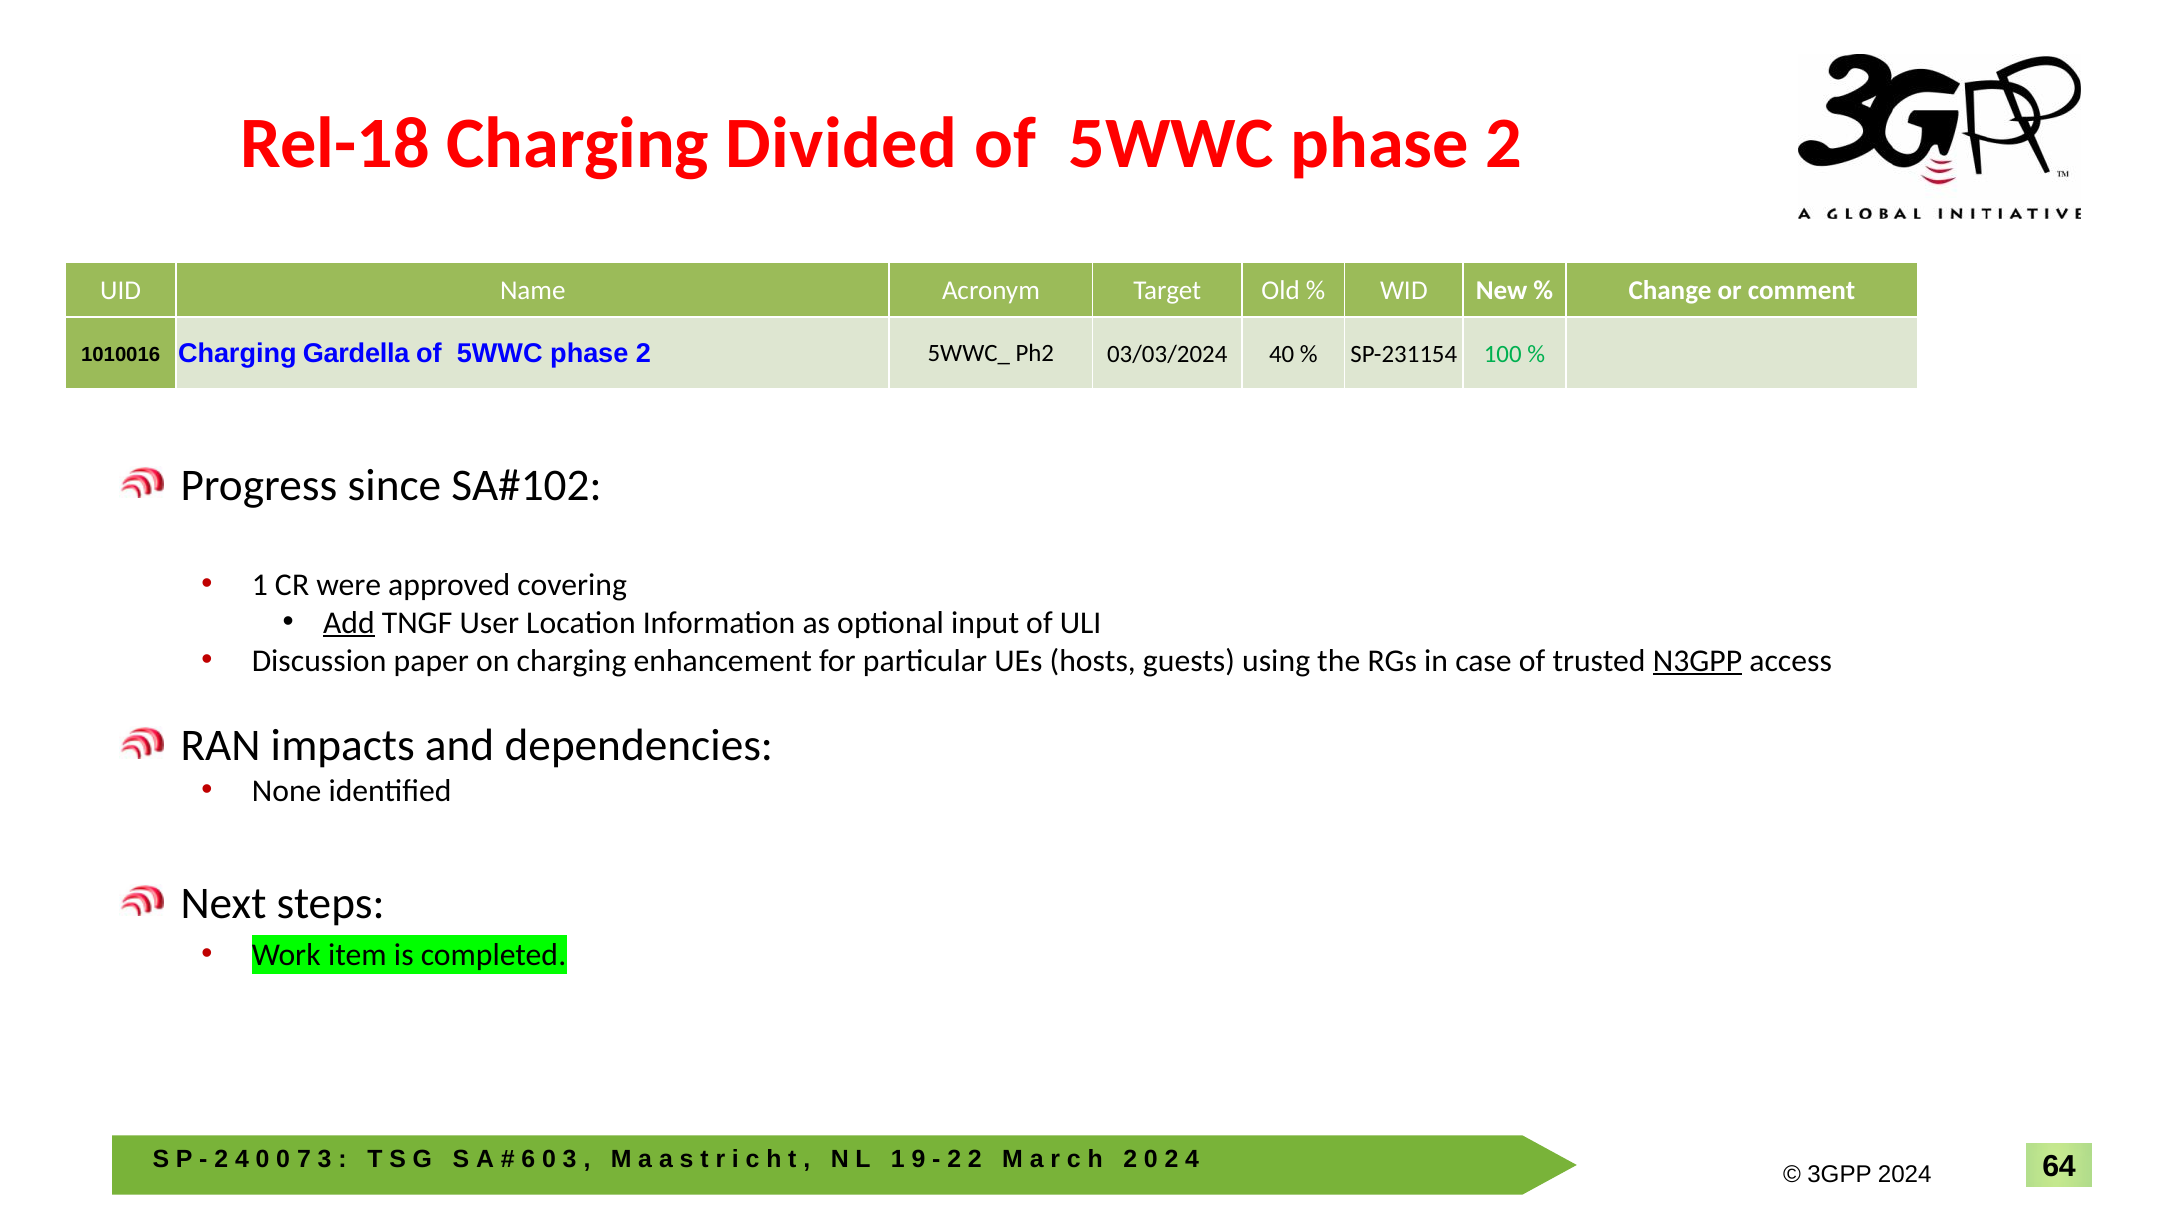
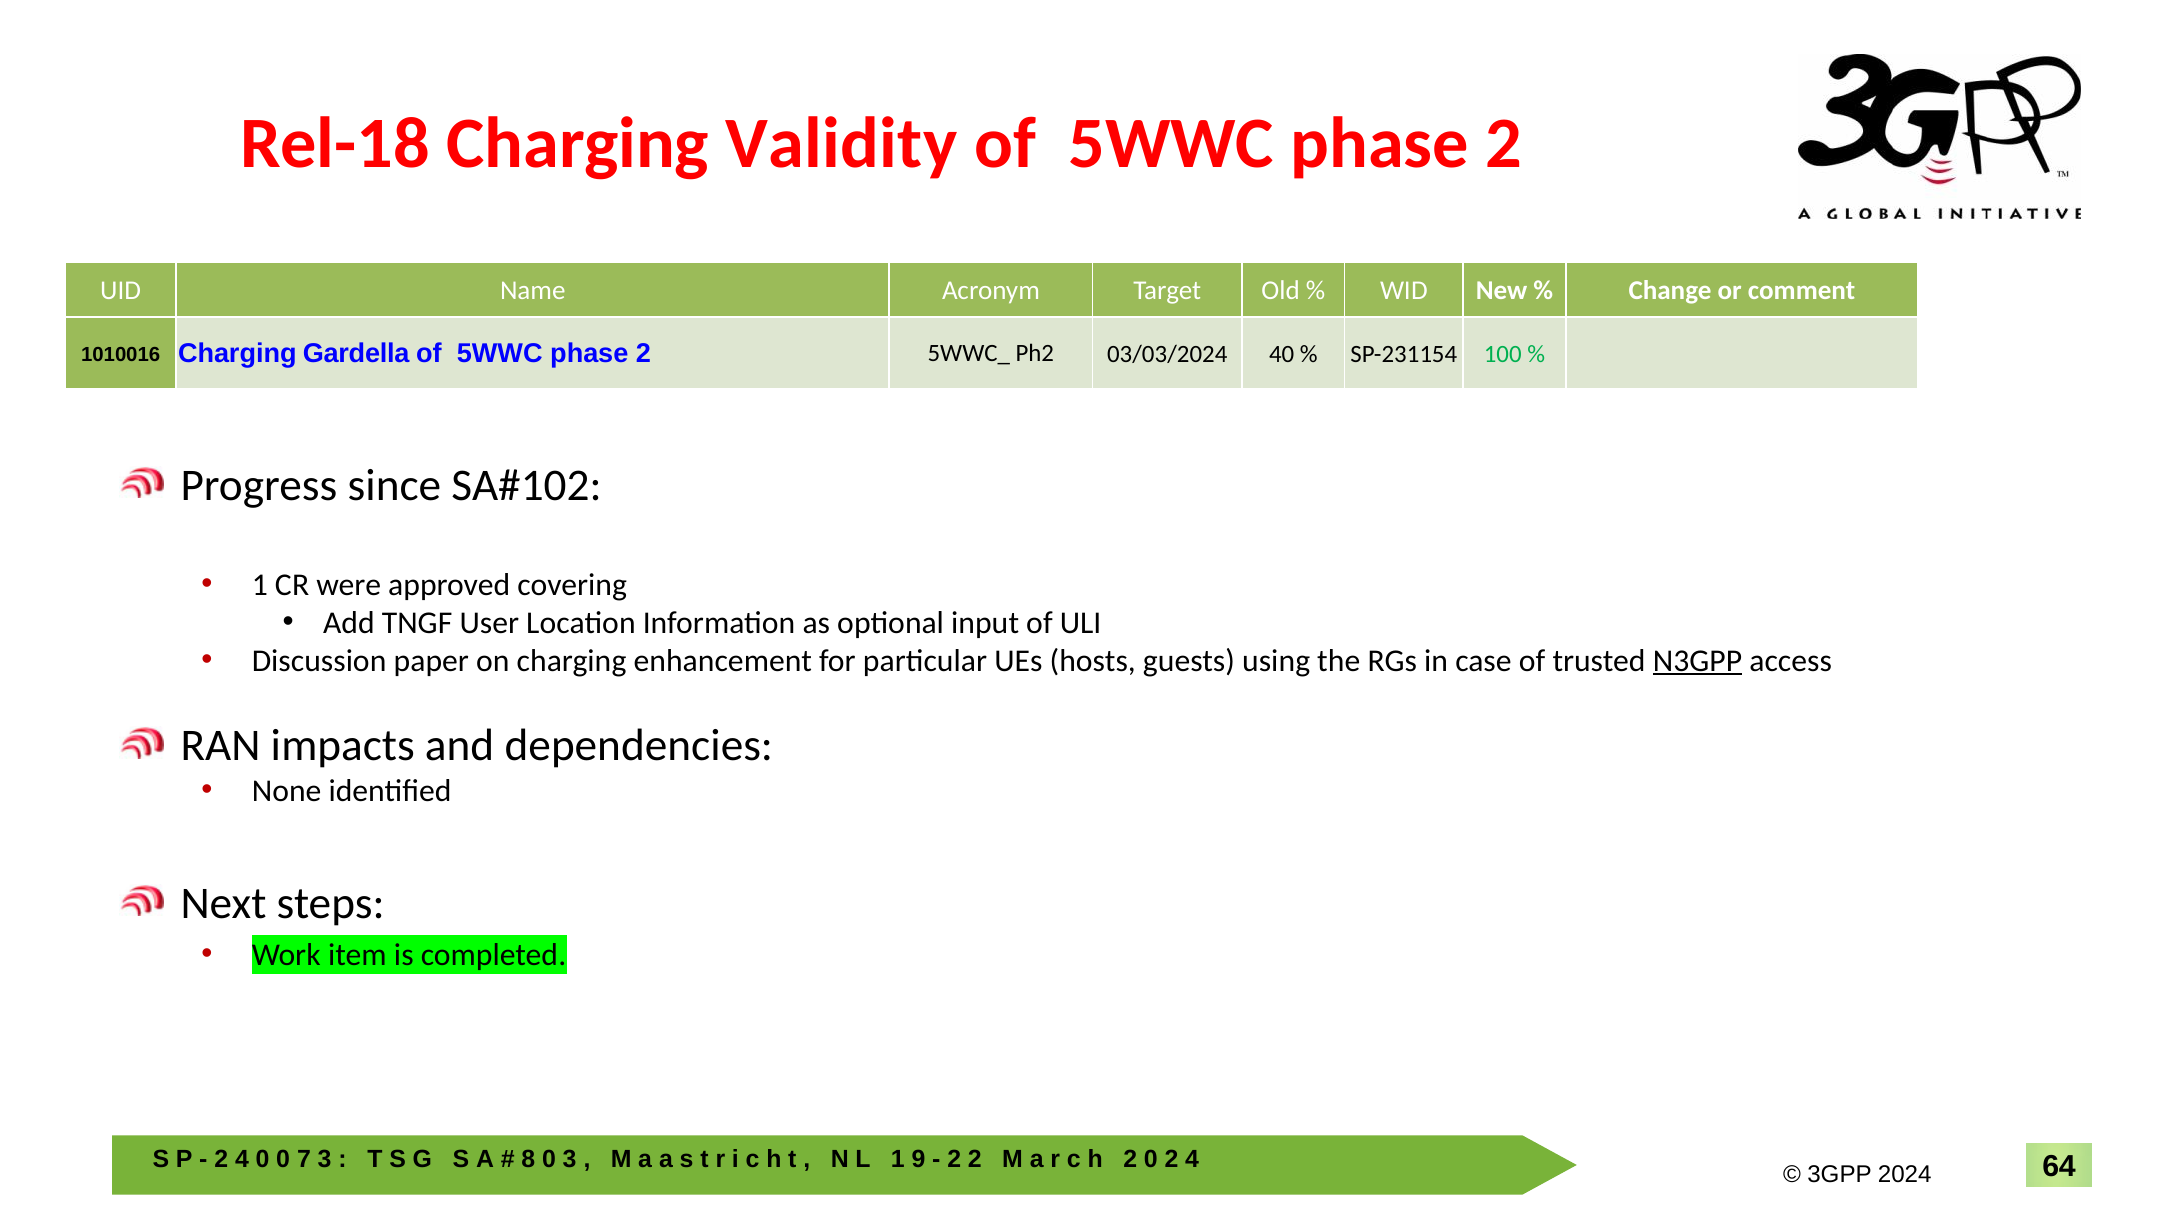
Divided: Divided -> Validity
Add underline: present -> none
6: 6 -> 8
